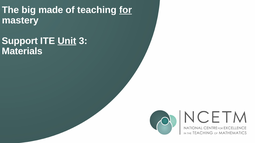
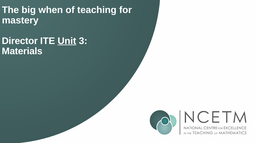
made: made -> when
for underline: present -> none
Support: Support -> Director
